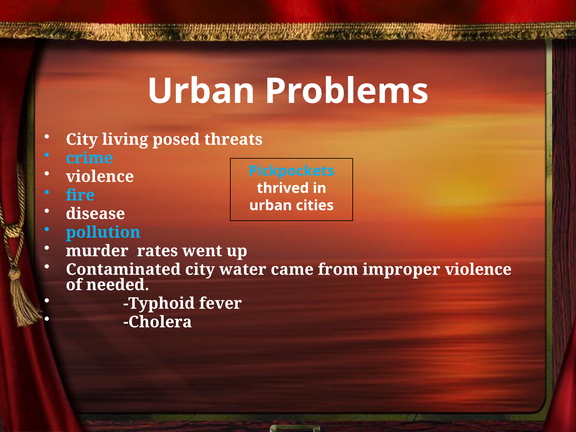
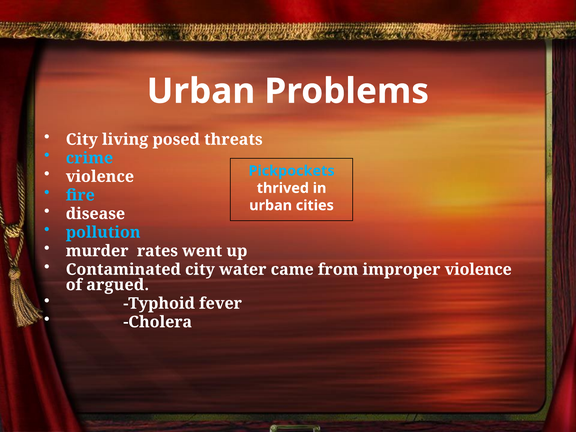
needed: needed -> argued
